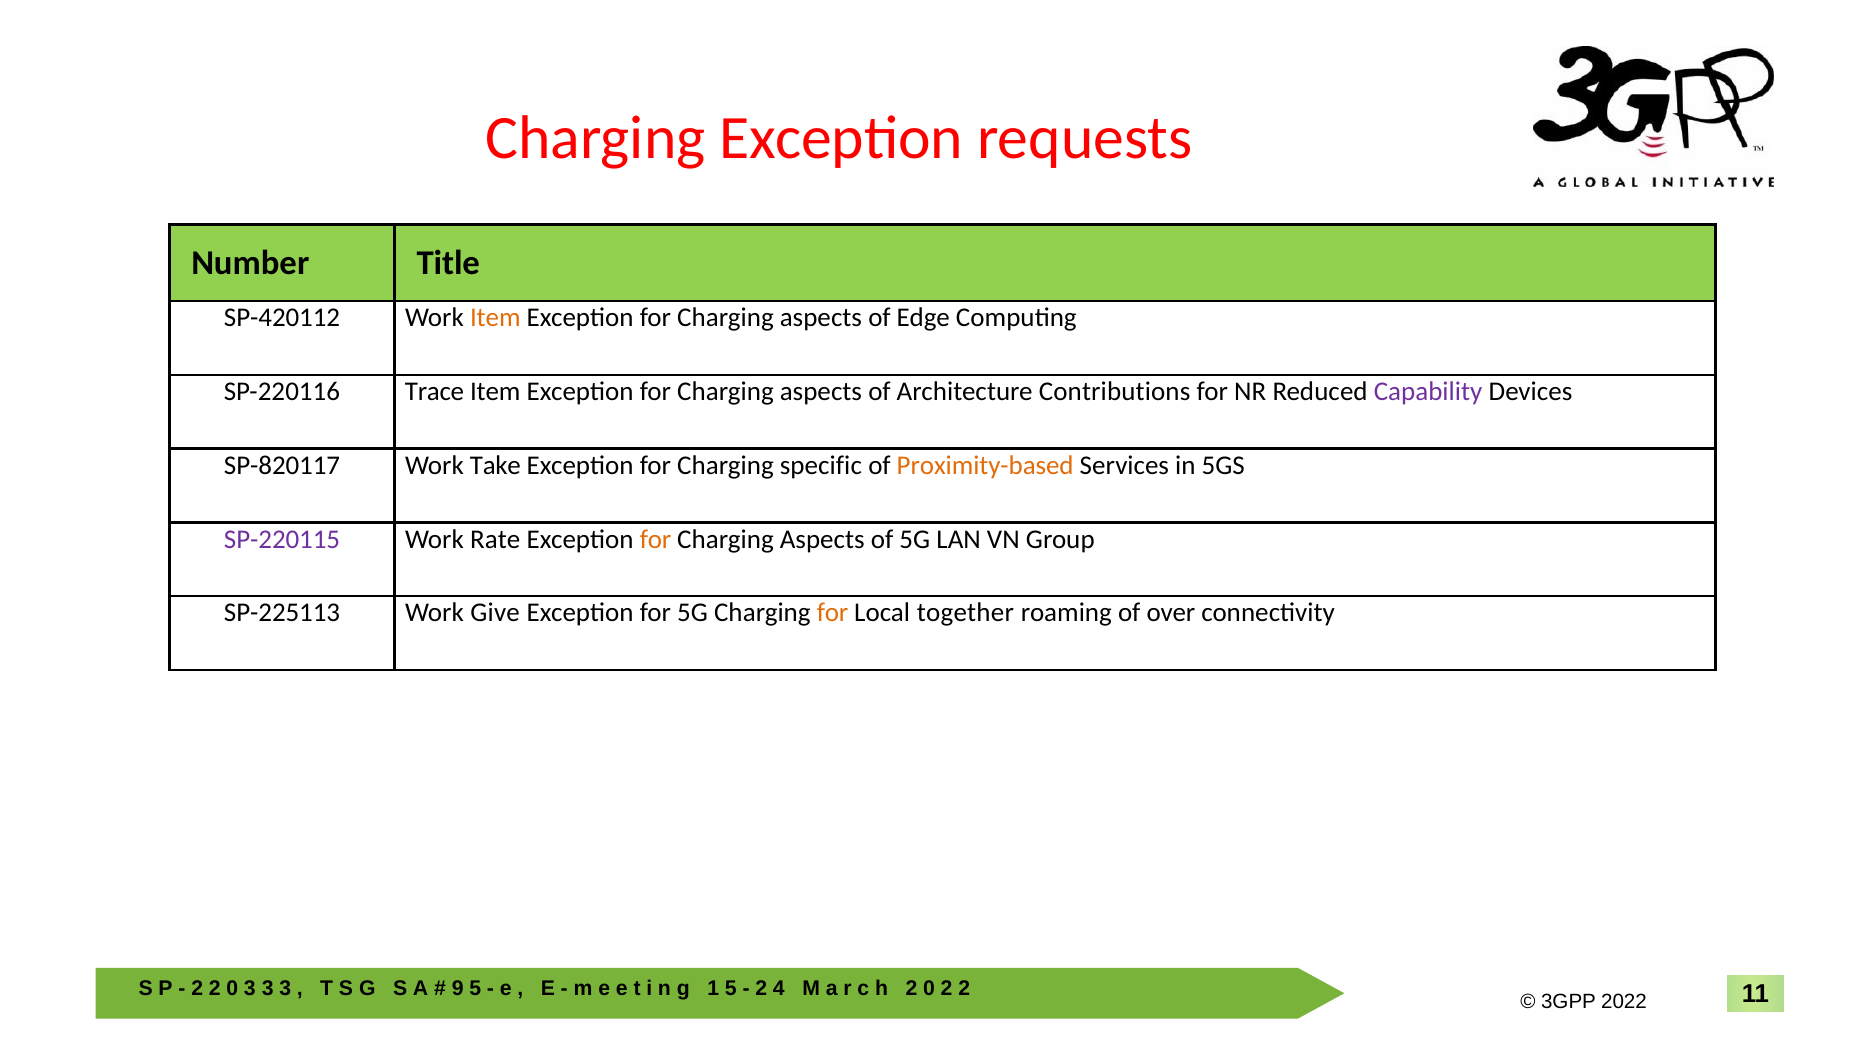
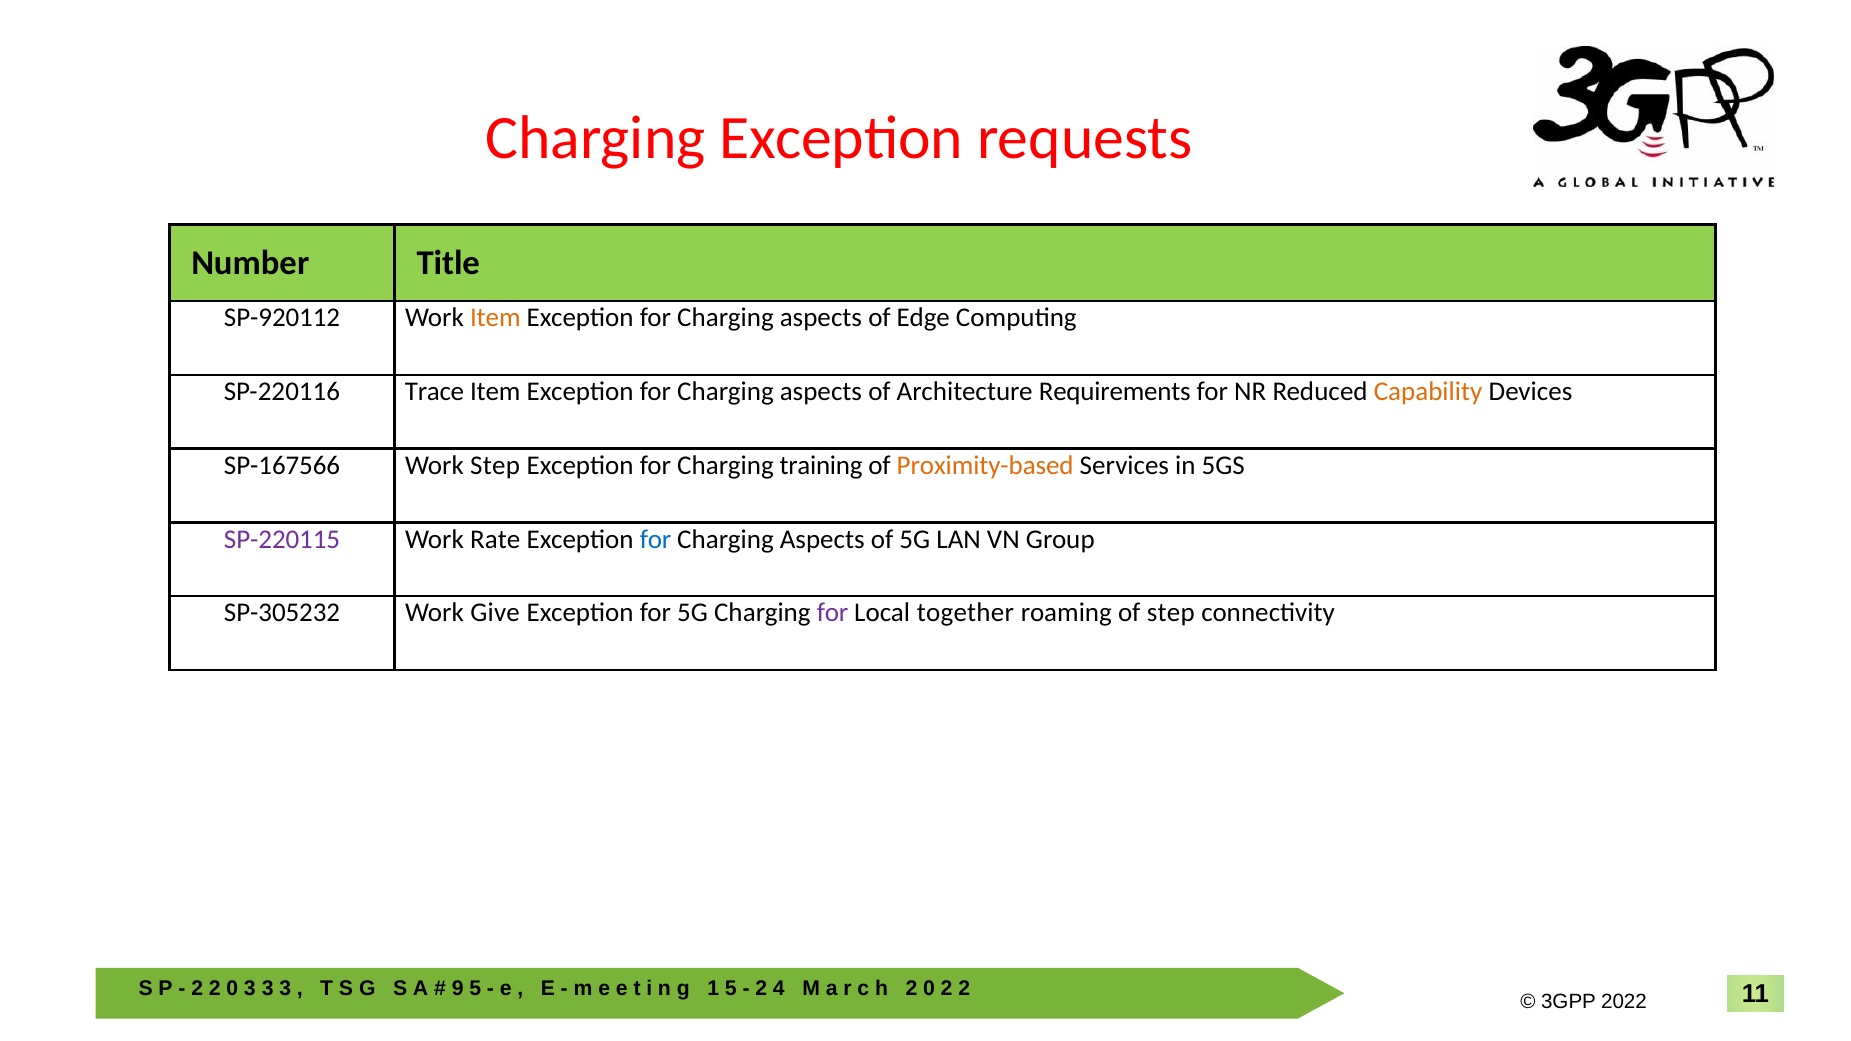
SP-420112: SP-420112 -> SP-920112
Contributions: Contributions -> Requirements
Capability colour: purple -> orange
SP-820117: SP-820117 -> SP-167566
Work Take: Take -> Step
specific: specific -> training
for at (656, 539) colour: orange -> blue
SP-225113: SP-225113 -> SP-305232
for at (833, 613) colour: orange -> purple
of over: over -> step
